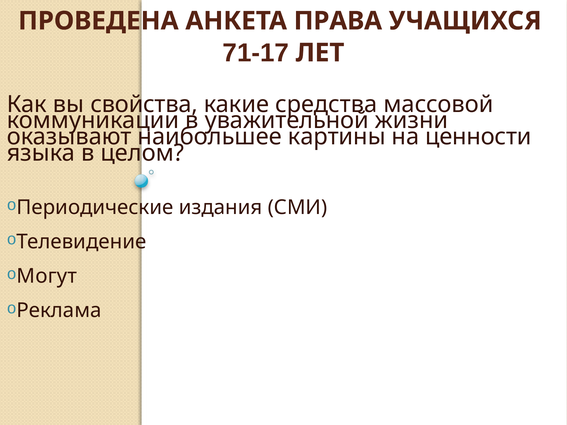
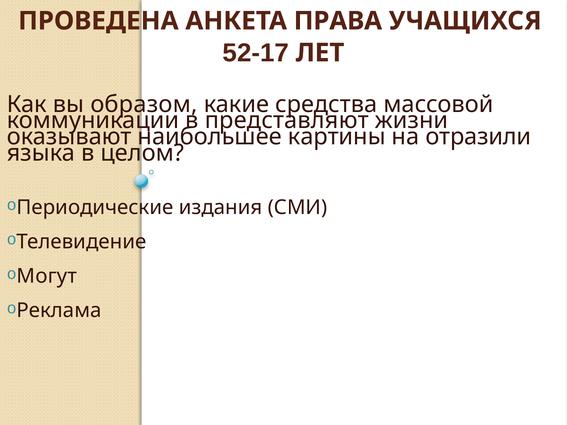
71-17: 71-17 -> 52-17
свойства: свойства -> образом
уважительной: уважительной -> представляют
ценности: ценности -> отразили
